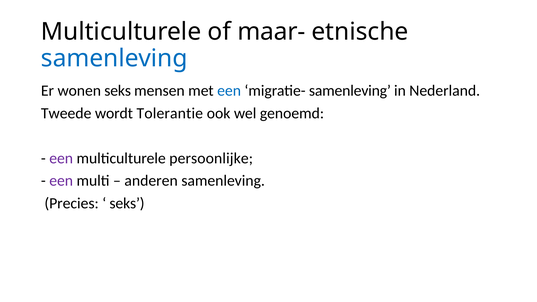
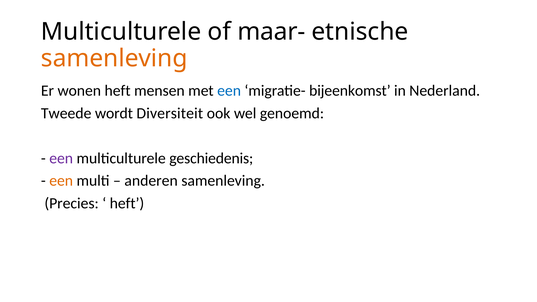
samenleving at (114, 58) colour: blue -> orange
wonen seks: seks -> heft
migratie- samenleving: samenleving -> bijeenkomst
Tolerantie: Tolerantie -> Diversiteit
persoonlijke: persoonlijke -> geschiedenis
een at (61, 181) colour: purple -> orange
seks at (127, 203): seks -> heft
